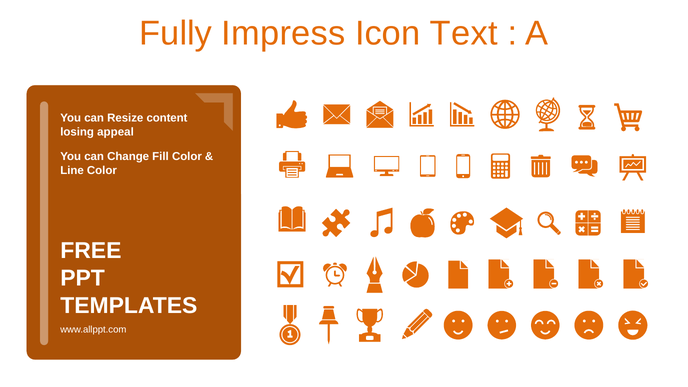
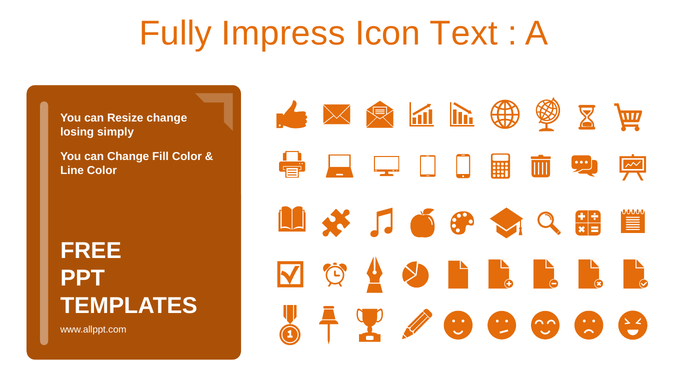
Resize content: content -> change
appeal: appeal -> simply
